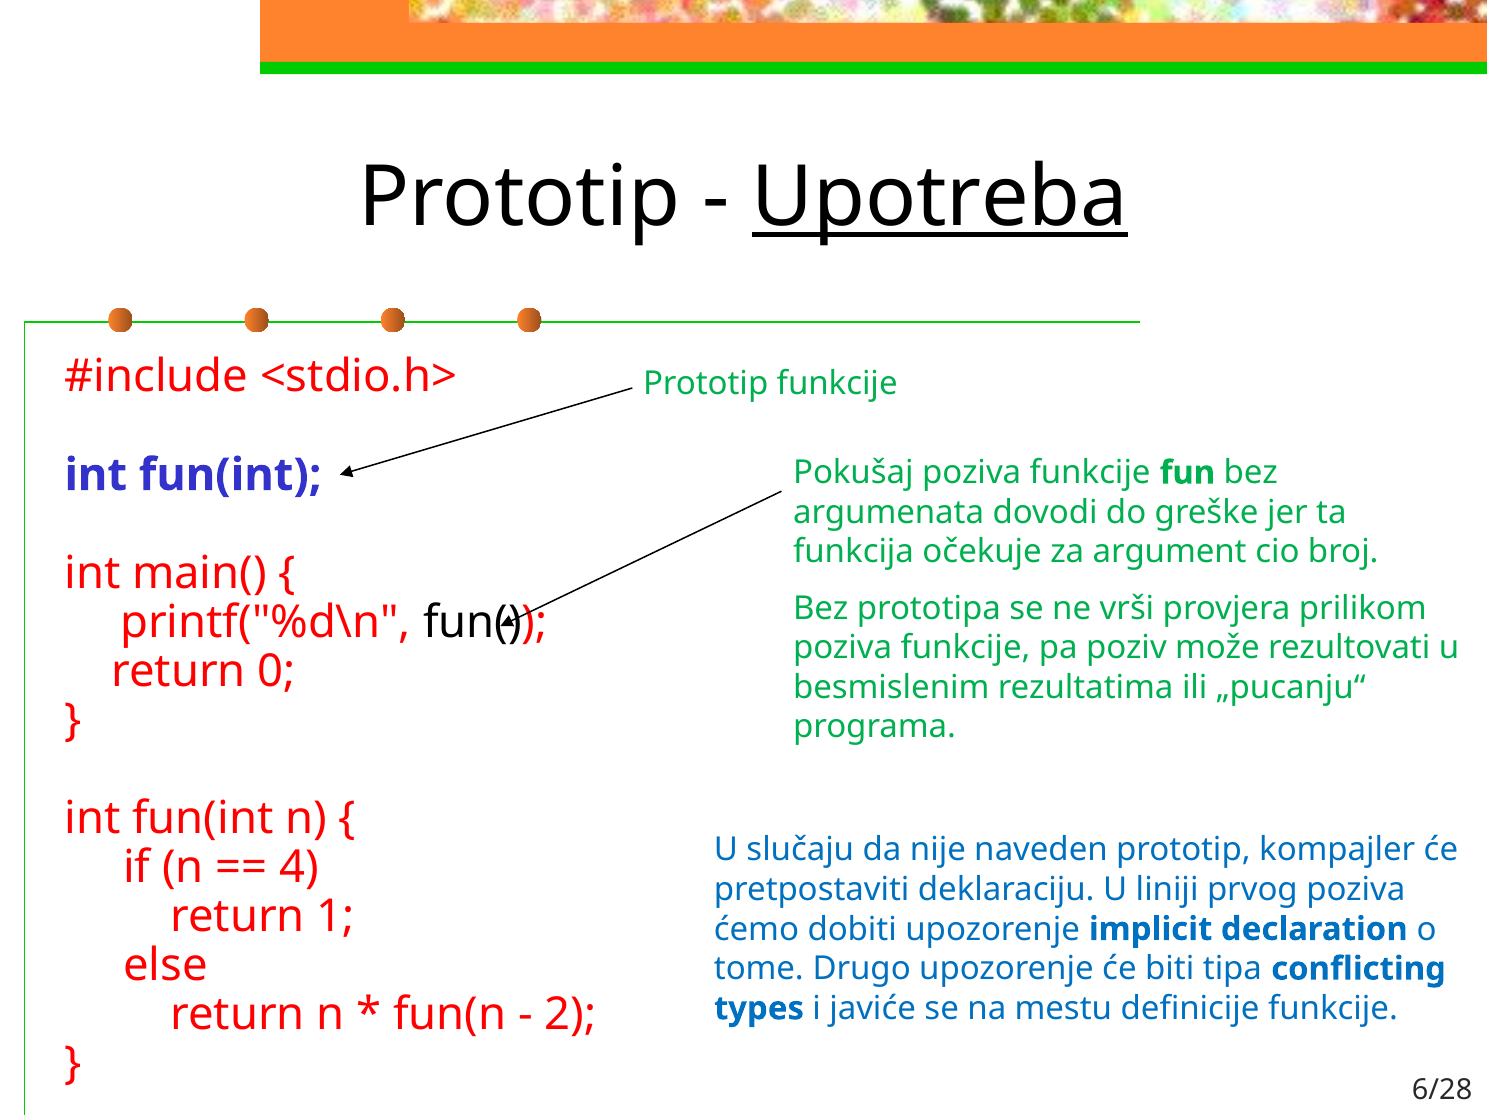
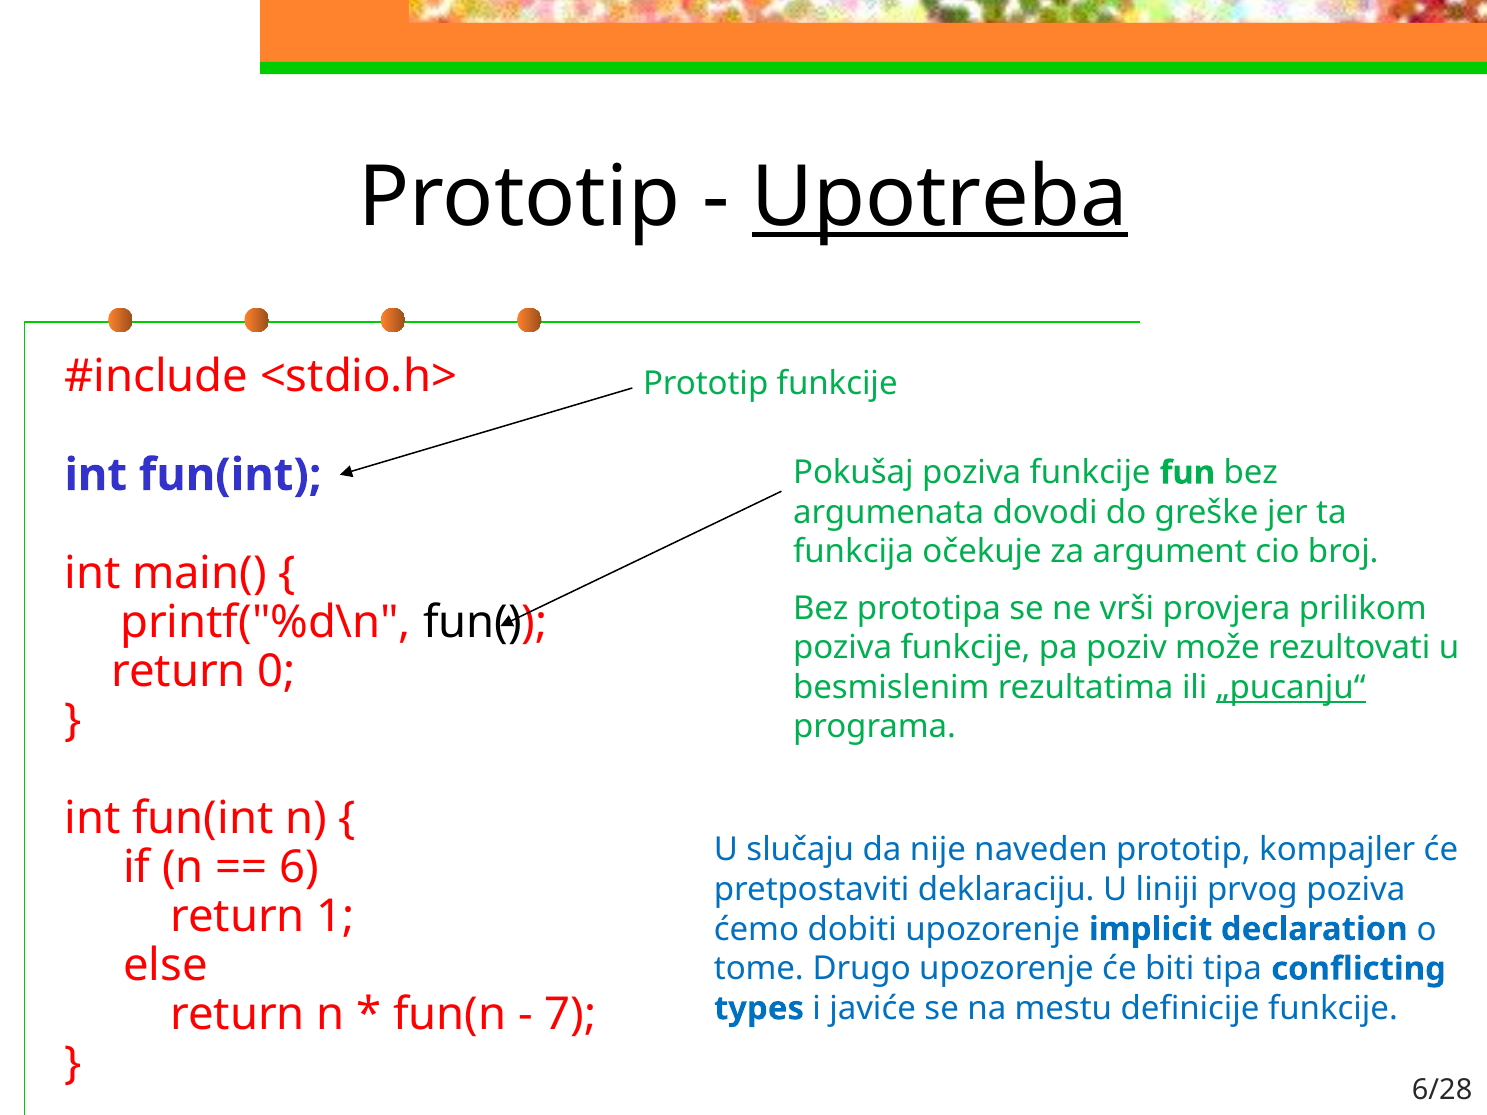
„pucanju“ underline: none -> present
4: 4 -> 6
2: 2 -> 7
